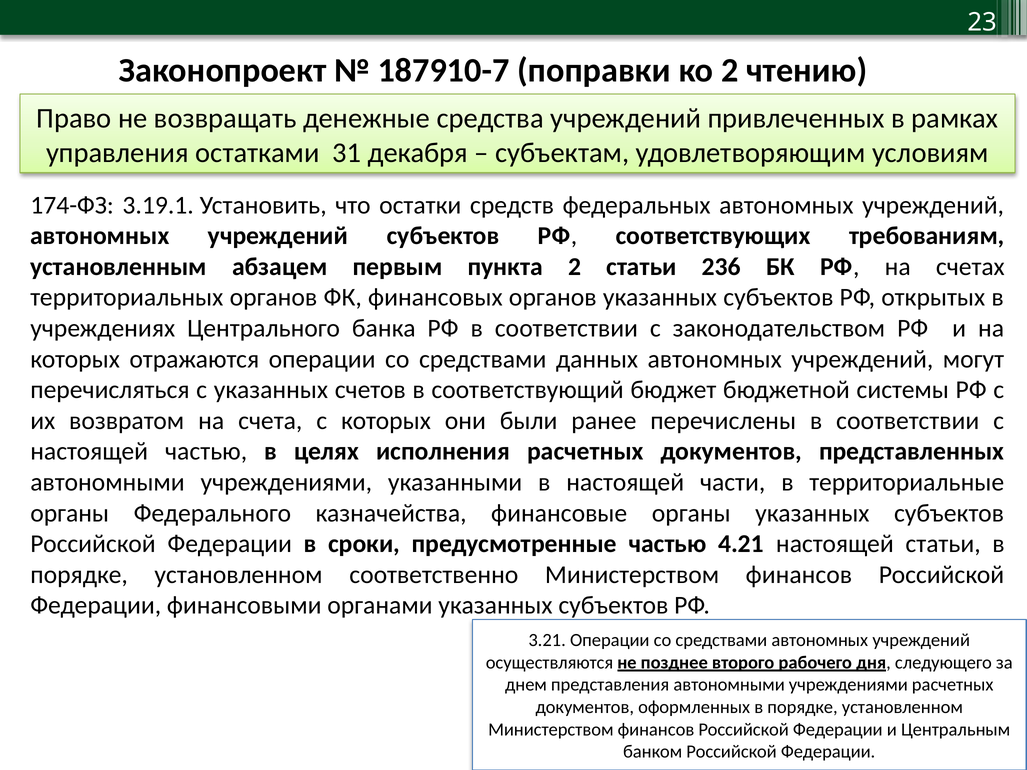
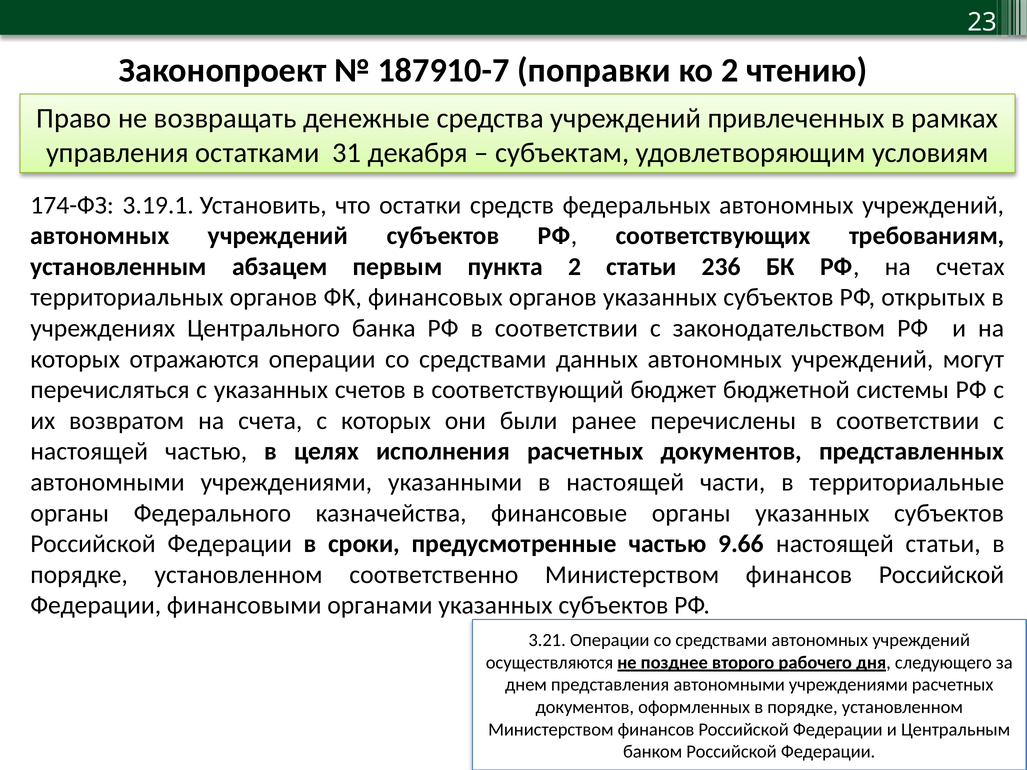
4.21: 4.21 -> 9.66
